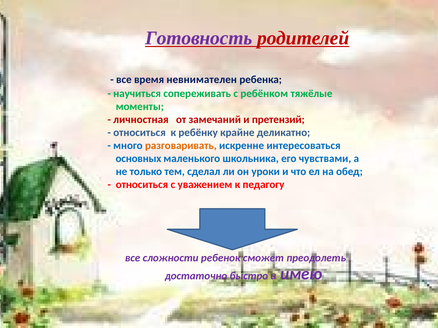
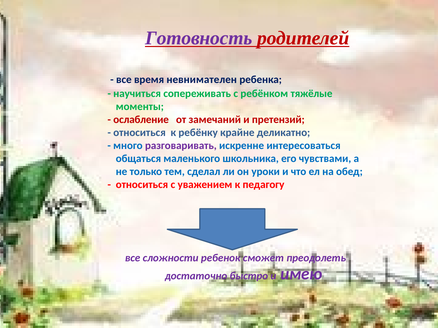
личностная: личностная -> ослабление
разговаривать colour: orange -> purple
основных: основных -> общаться
